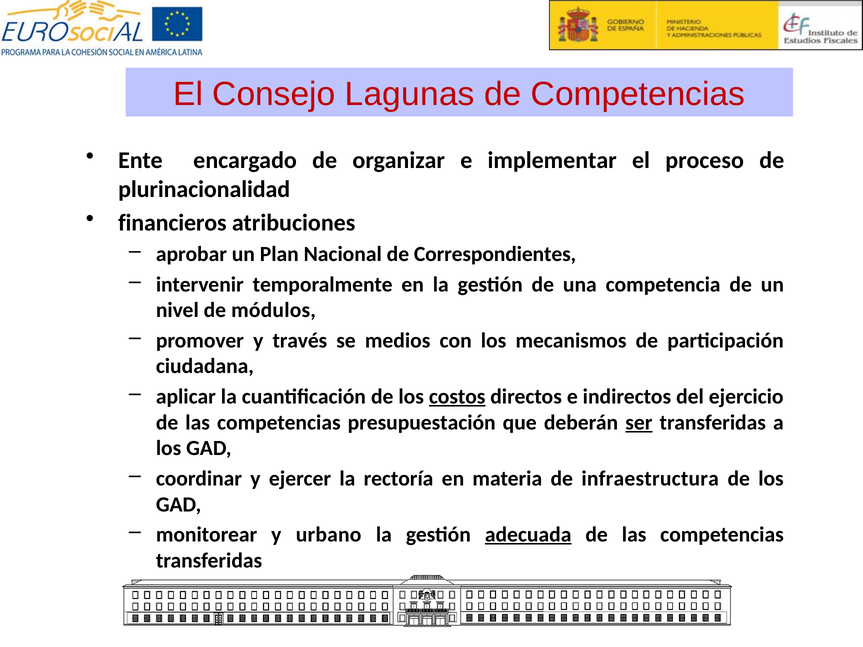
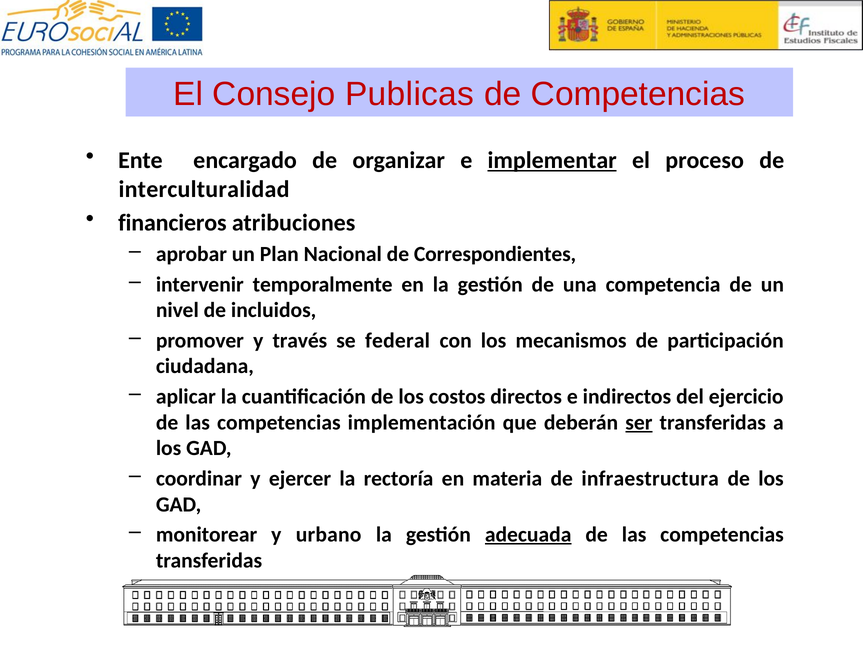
Lagunas: Lagunas -> Publicas
implementar underline: none -> present
plurinacionalidad: plurinacionalidad -> interculturalidad
módulos: módulos -> incluidos
medios: medios -> federal
costos underline: present -> none
presupuestación: presupuestación -> implementación
